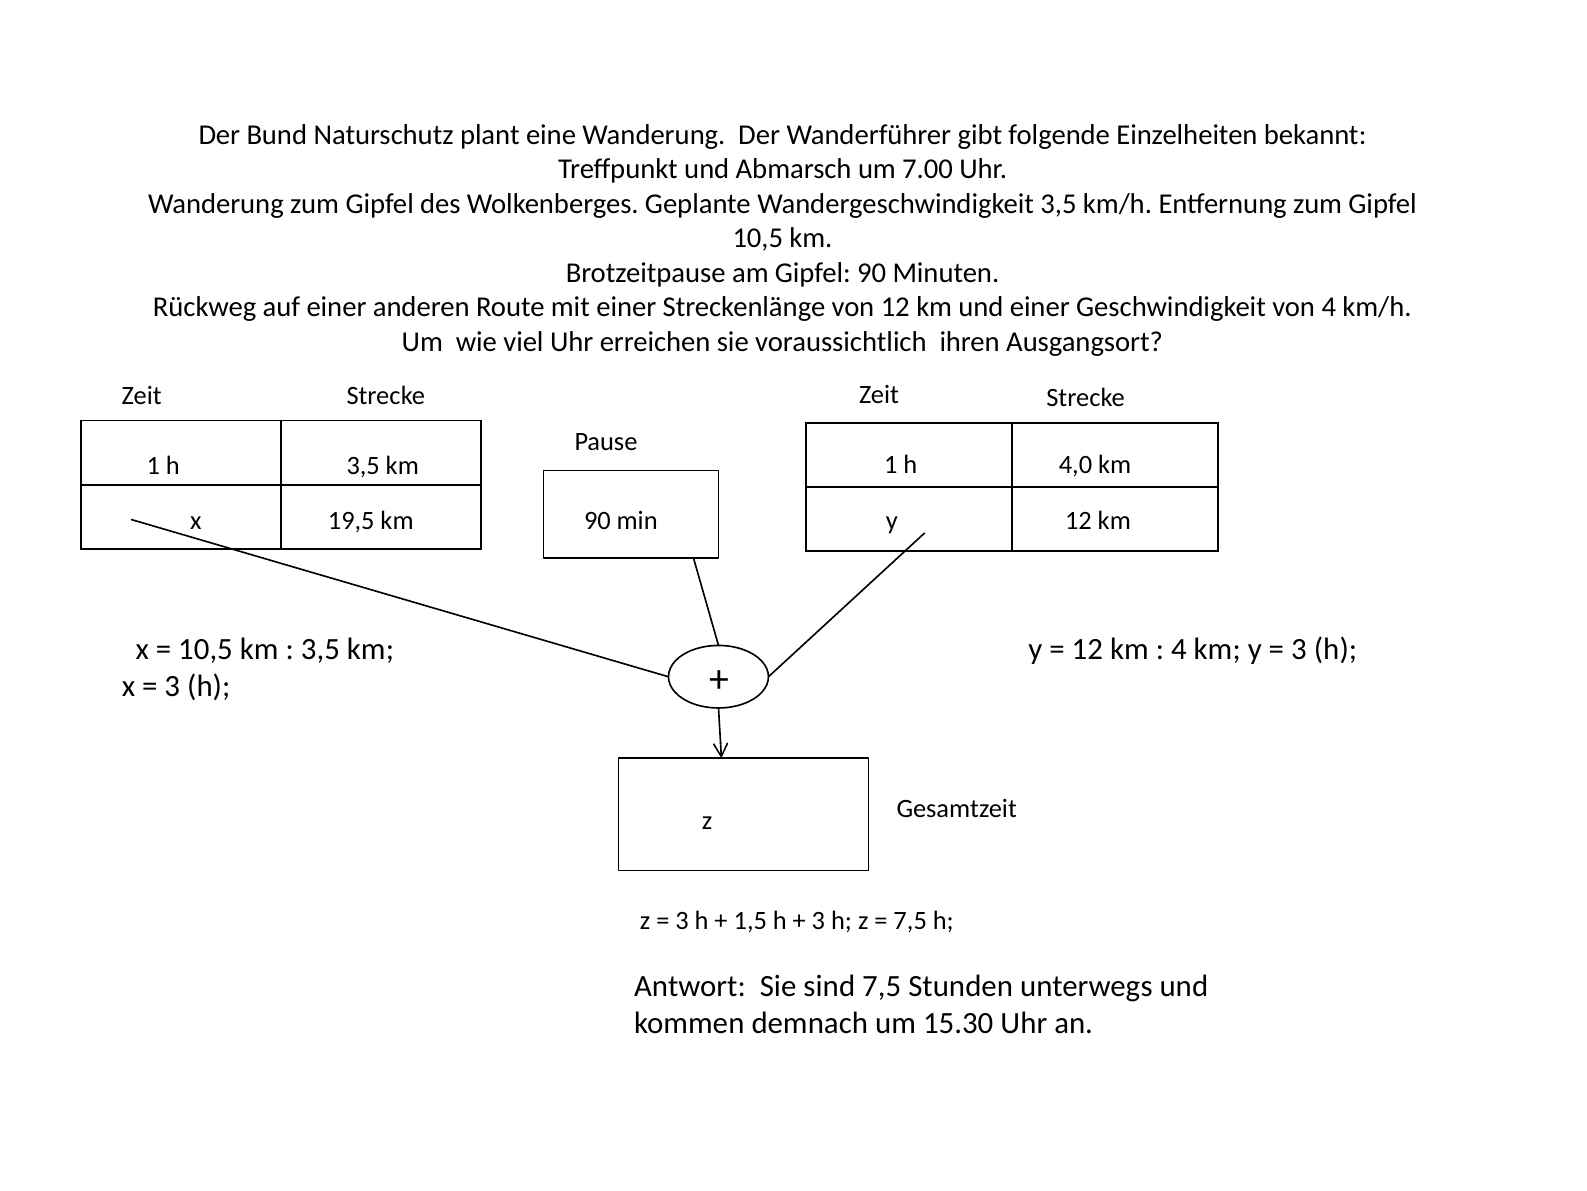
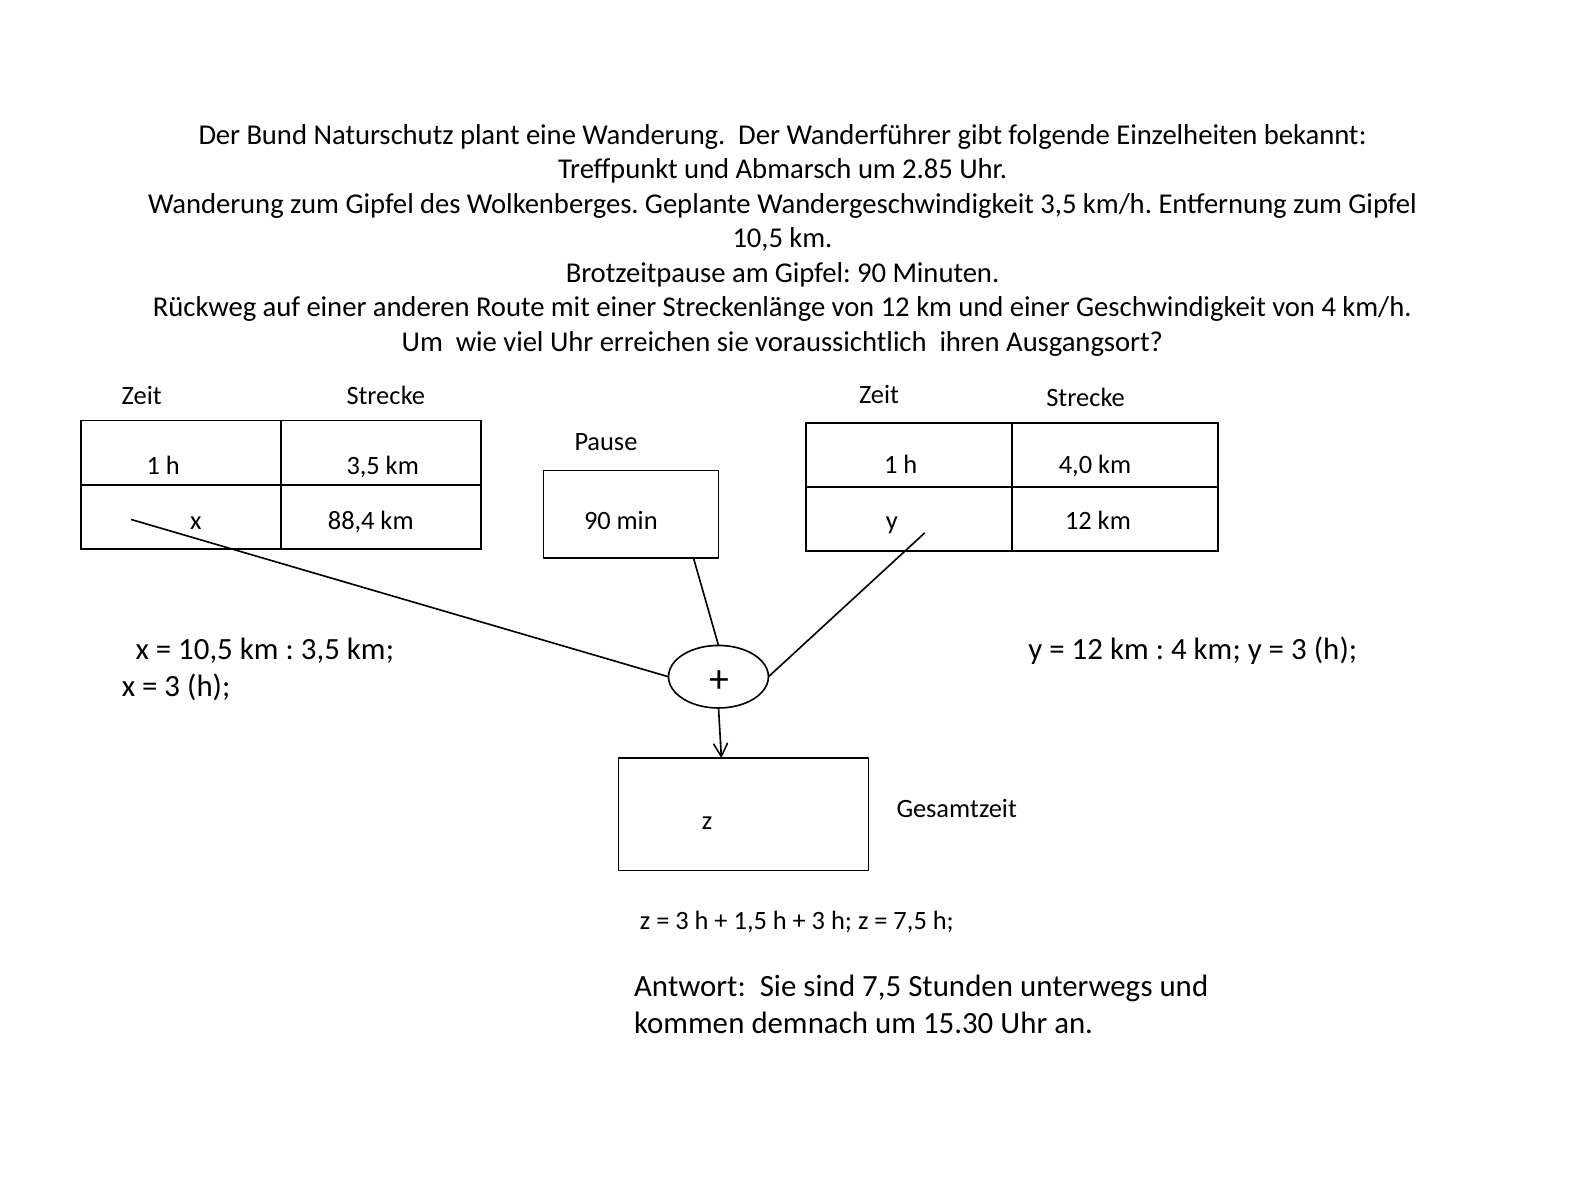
7.00: 7.00 -> 2.85
19,5: 19,5 -> 88,4
